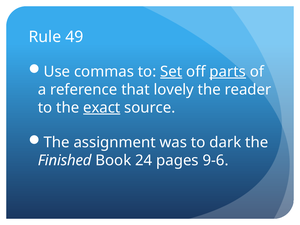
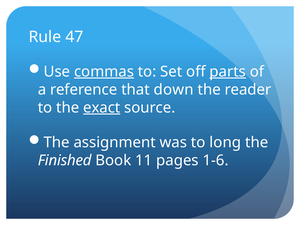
49: 49 -> 47
commas underline: none -> present
Set underline: present -> none
lovely: lovely -> down
dark: dark -> long
24: 24 -> 11
9-6: 9-6 -> 1-6
